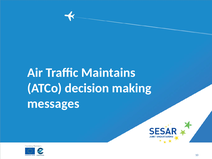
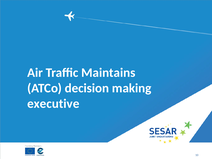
messages: messages -> executive
